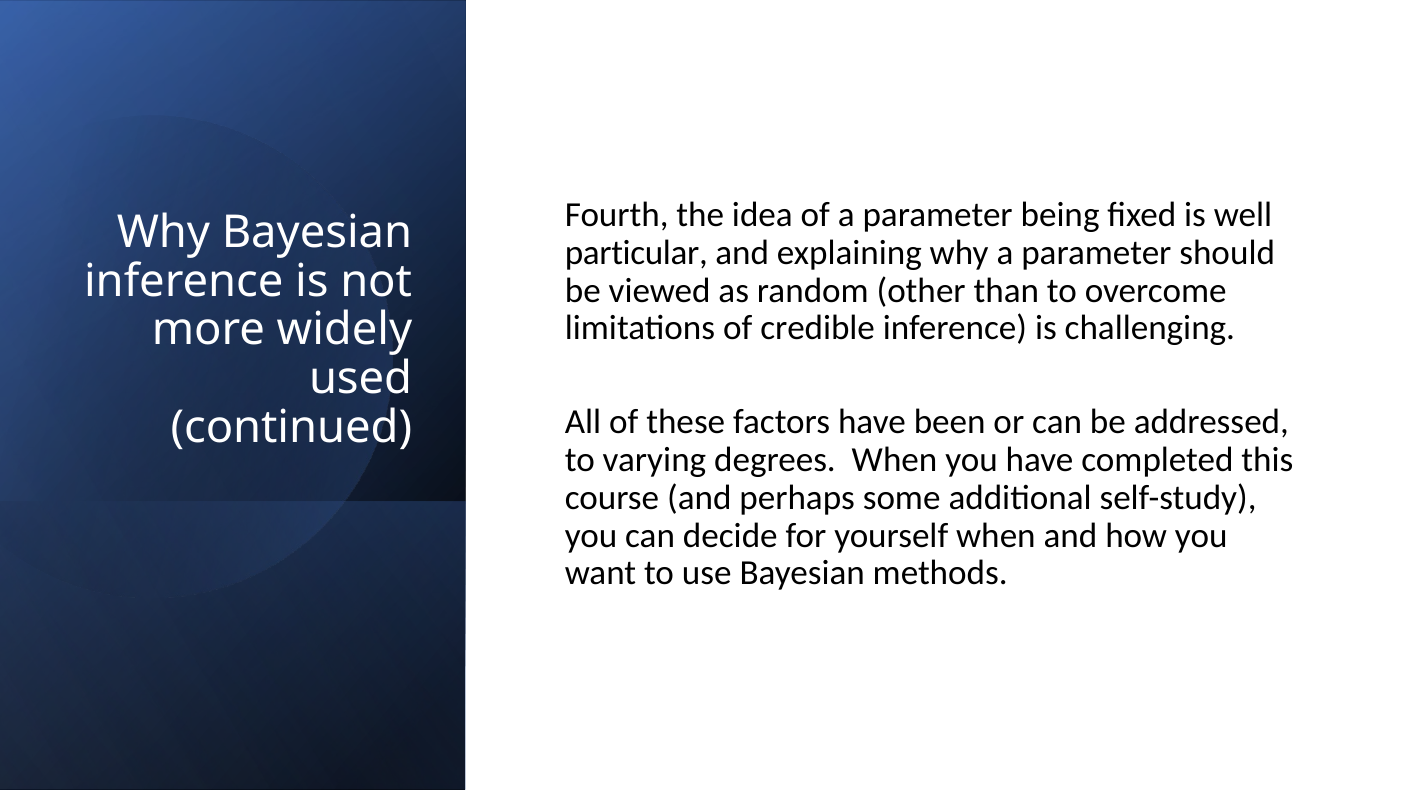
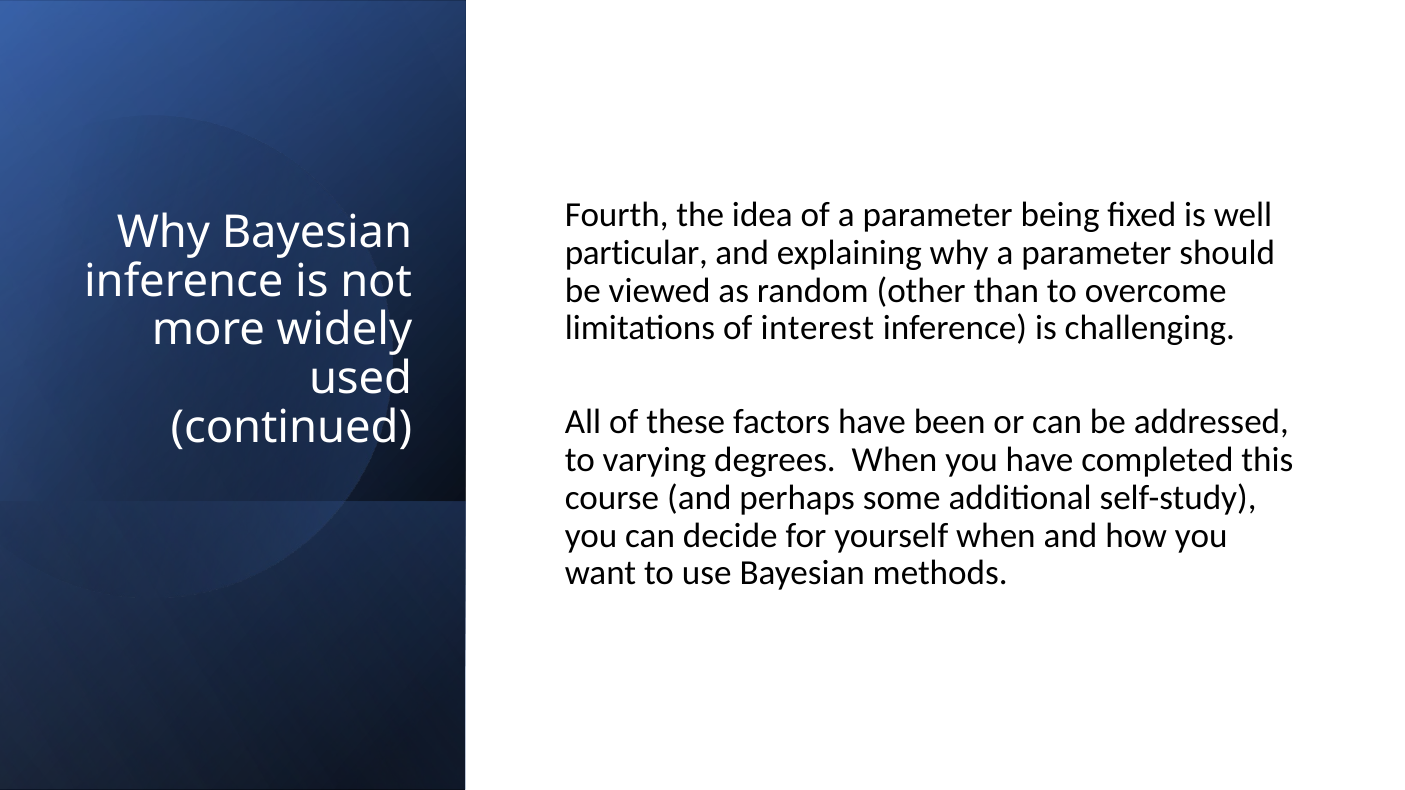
credible: credible -> interest
